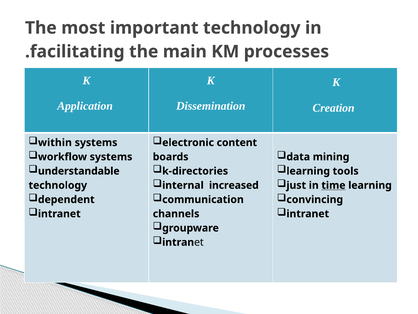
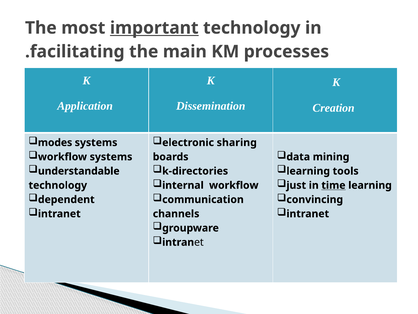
important underline: none -> present
within: within -> modes
content: content -> sharing
internal increased: increased -> workflow
